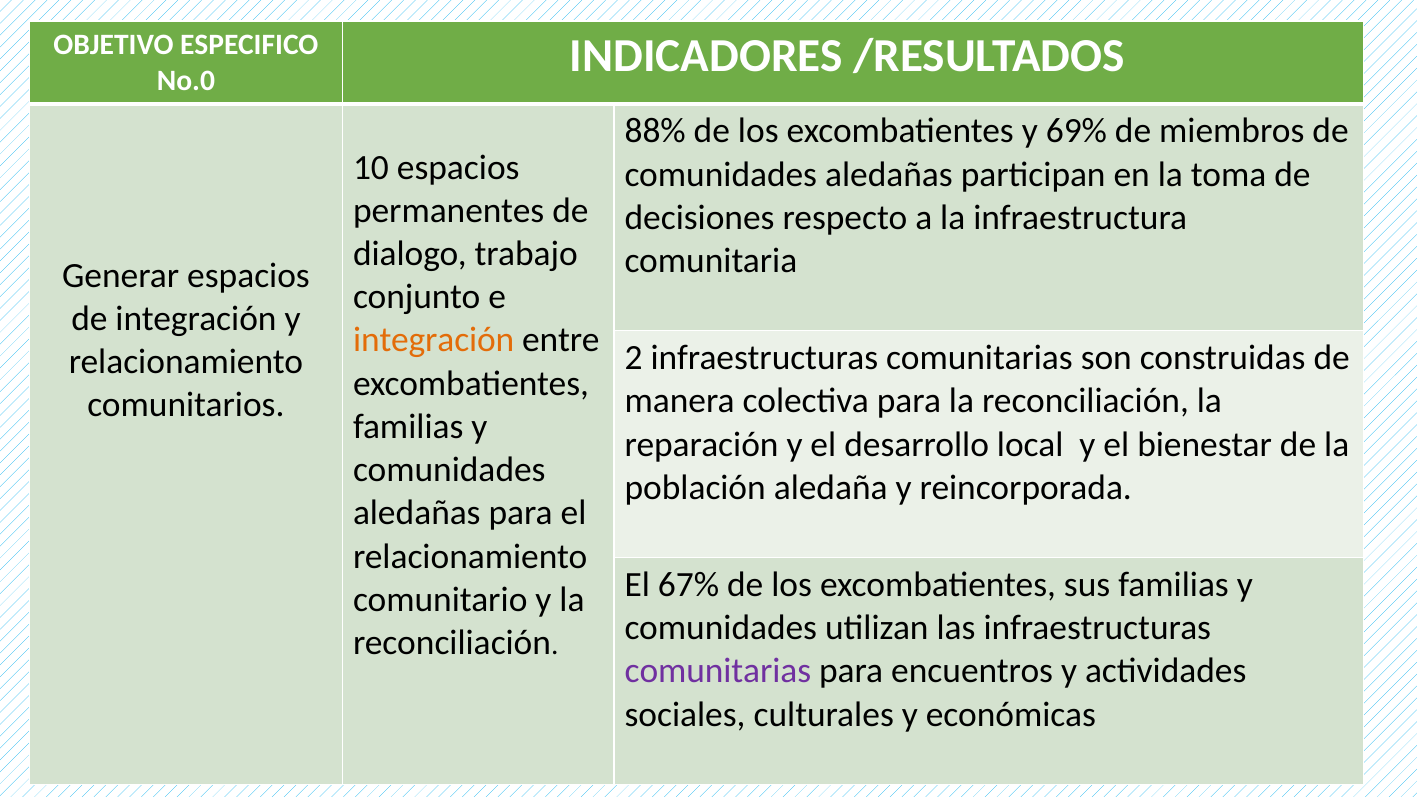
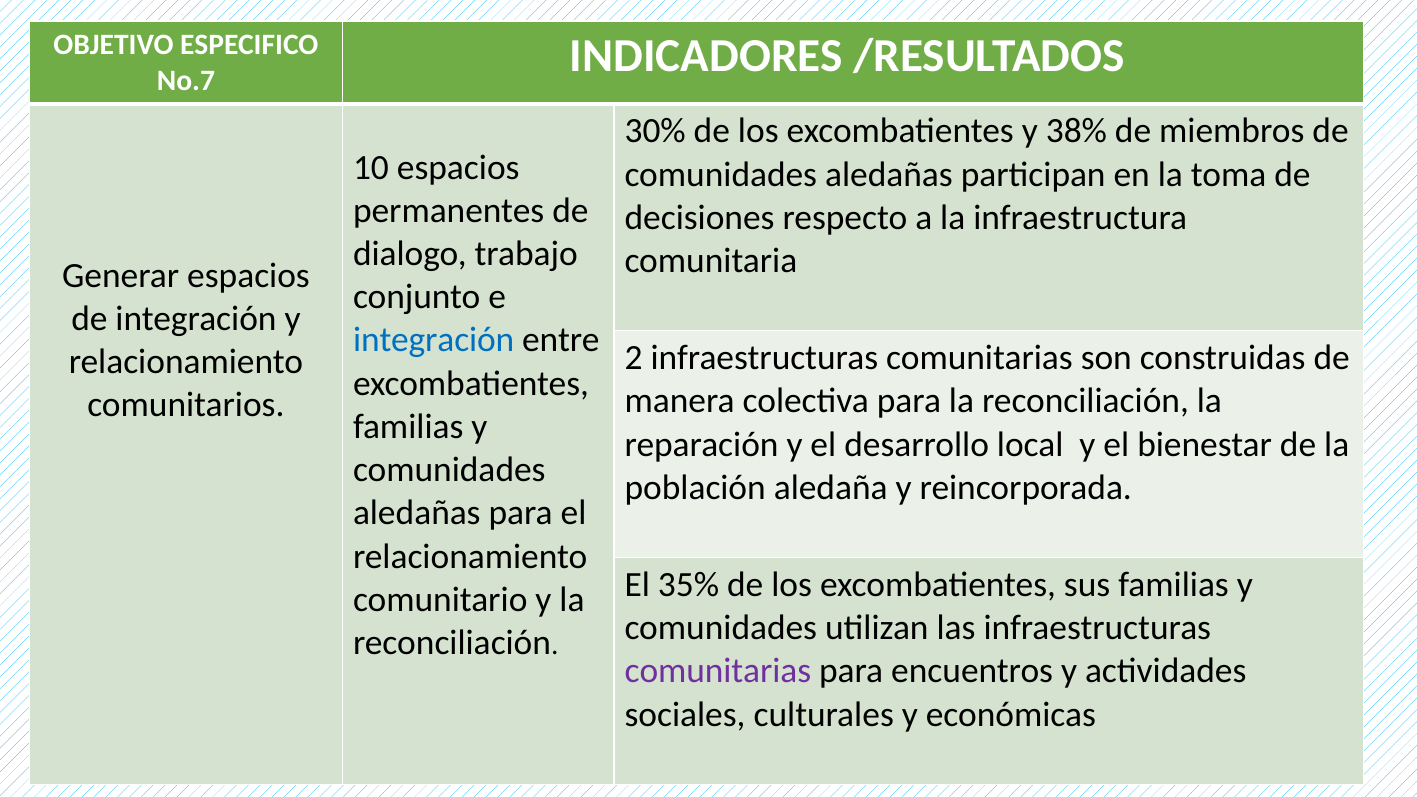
No.0: No.0 -> No.7
88%: 88% -> 30%
69%: 69% -> 38%
integración at (434, 340) colour: orange -> blue
67%: 67% -> 35%
